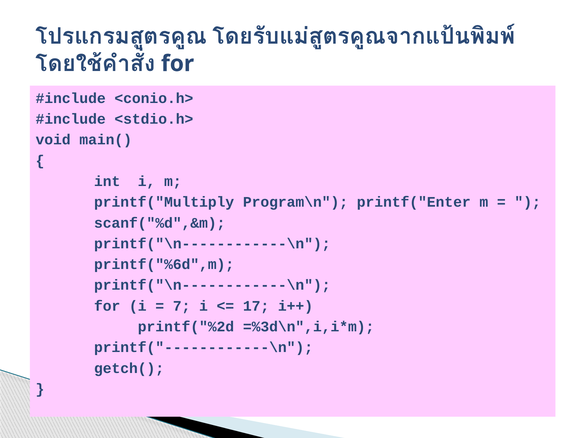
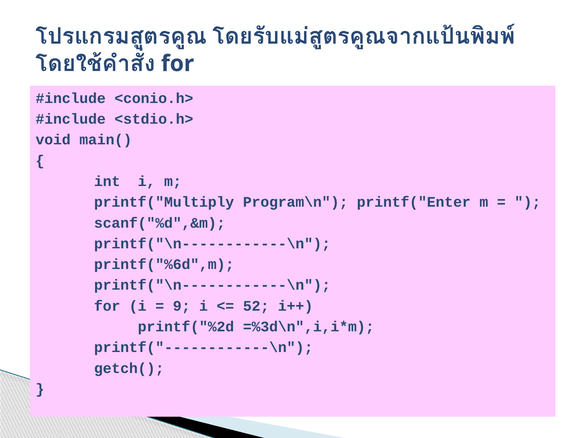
7: 7 -> 9
17: 17 -> 52
